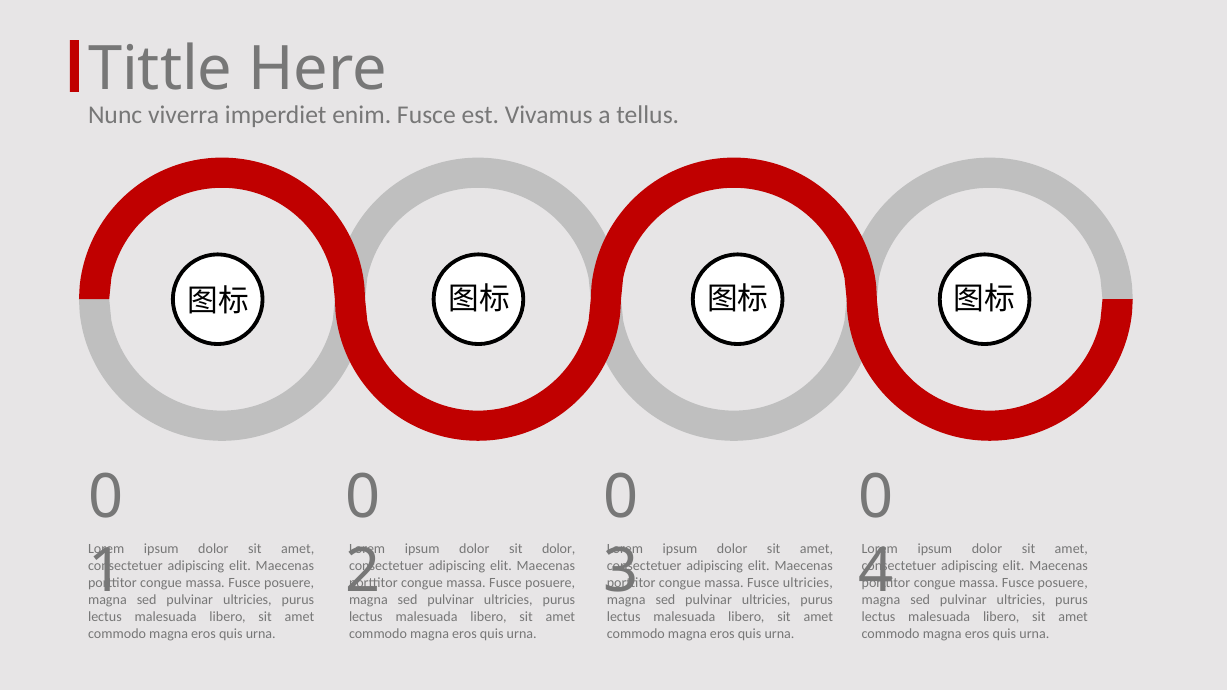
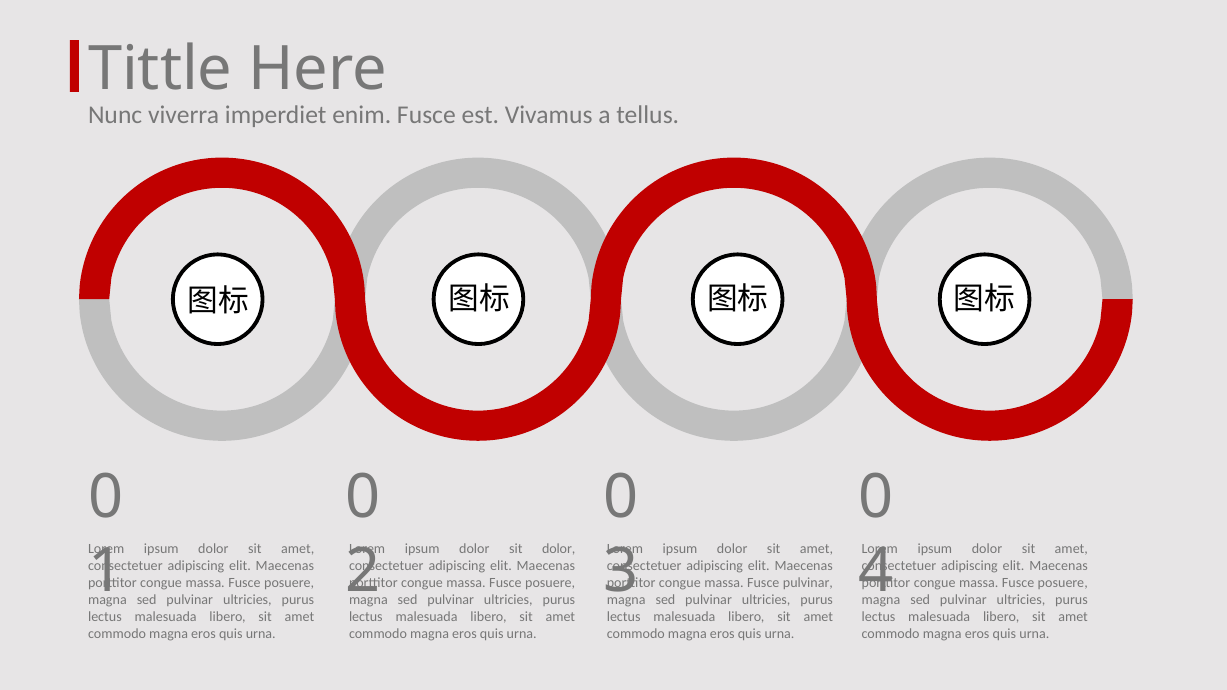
Fusce ultricies: ultricies -> pulvinar
